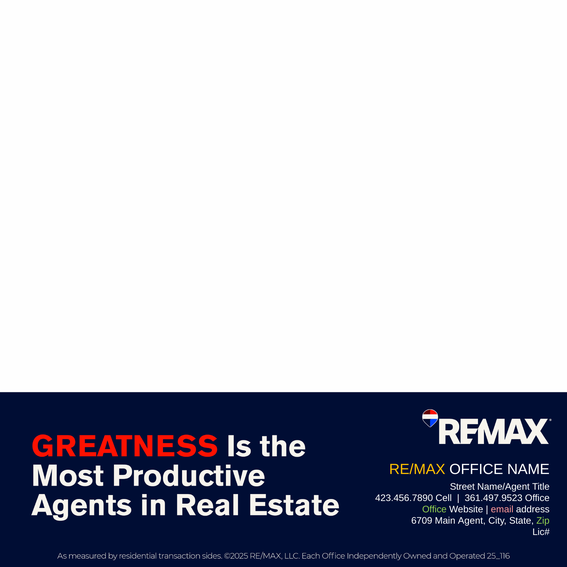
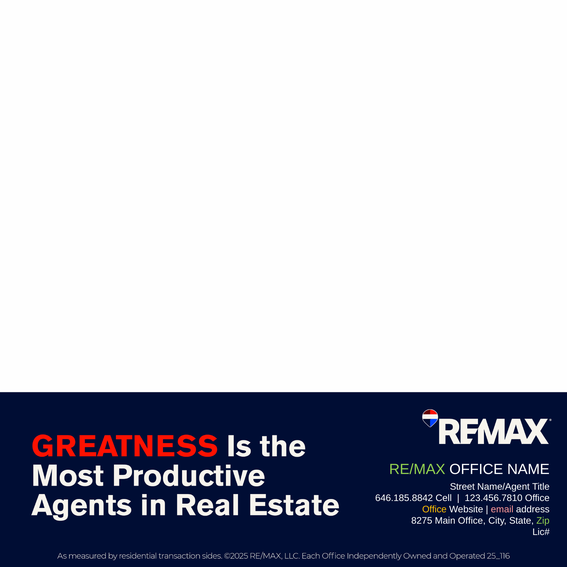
RE/MAX colour: yellow -> light green
423.456.7890: 423.456.7890 -> 646.185.8842
361.497.9523: 361.497.9523 -> 123.456.7810
Office at (434, 509) colour: light green -> yellow
6709: 6709 -> 8275
Main Agent: Agent -> Office
